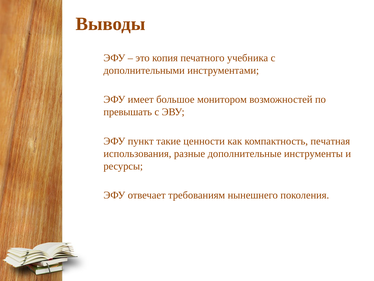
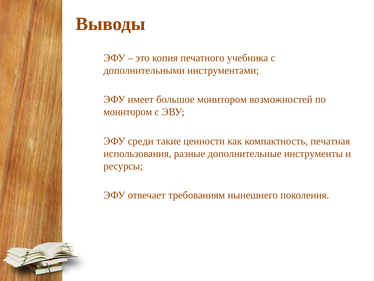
превышать at (128, 112): превышать -> монитором
пункт: пункт -> среди
